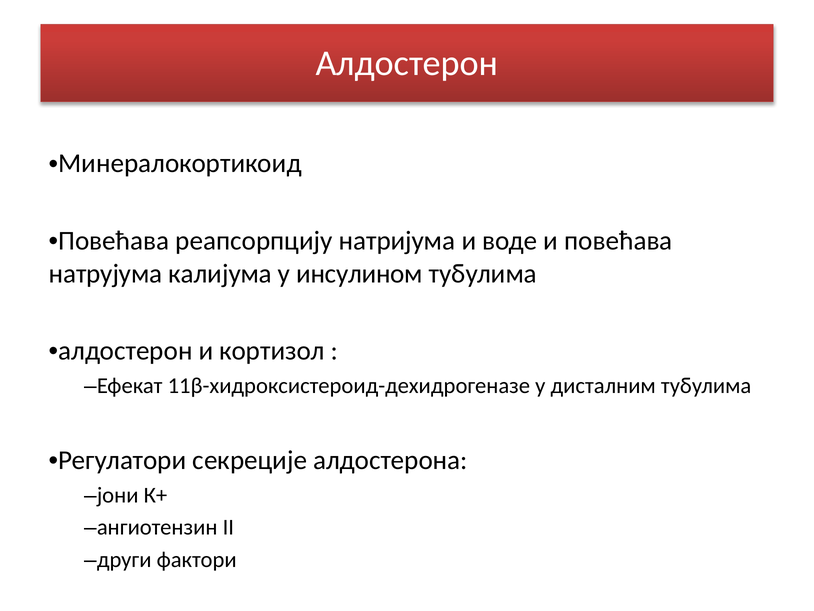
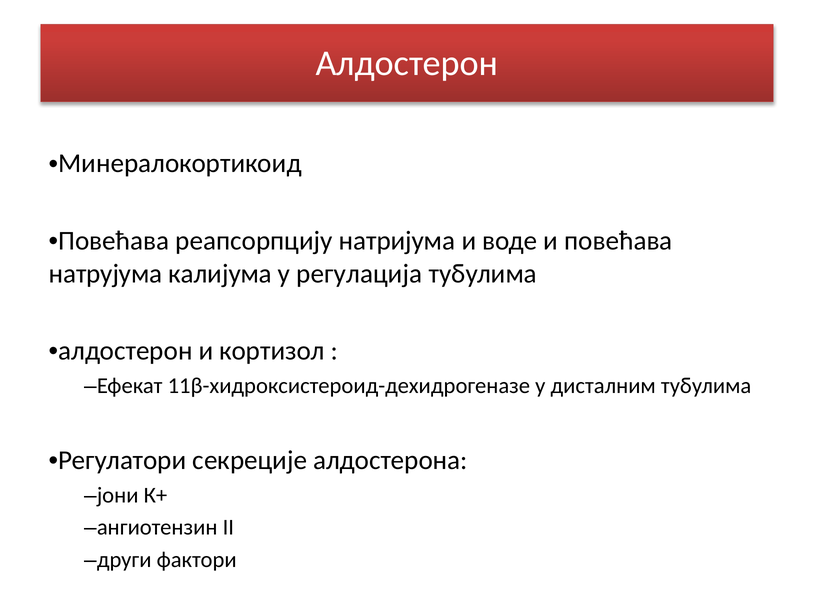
инсулином: инсулином -> регулација
